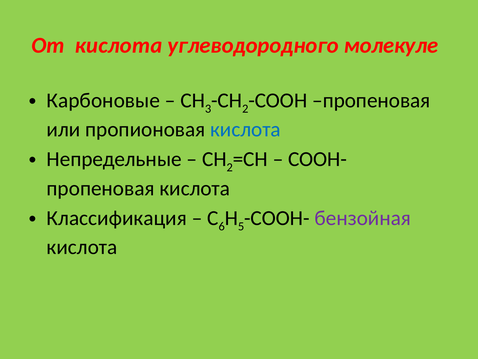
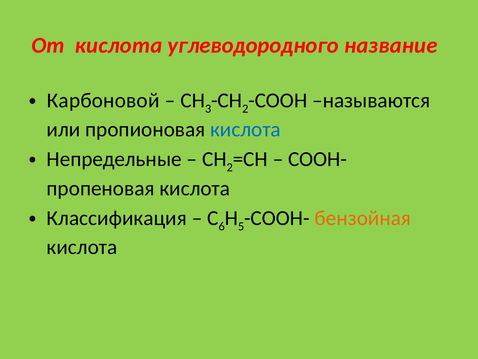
молекуле: молекуле -> название
Карбоновые: Карбоновые -> Карбоновой
пропеновая at (371, 100): пропеновая -> называются
бензойная colour: purple -> orange
